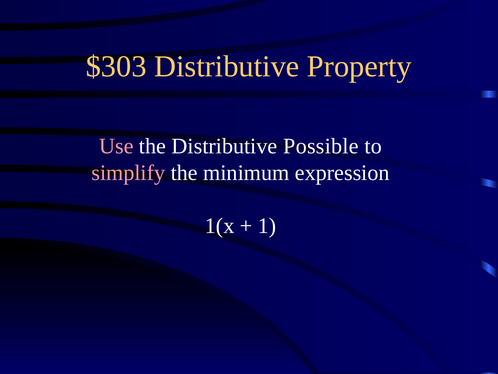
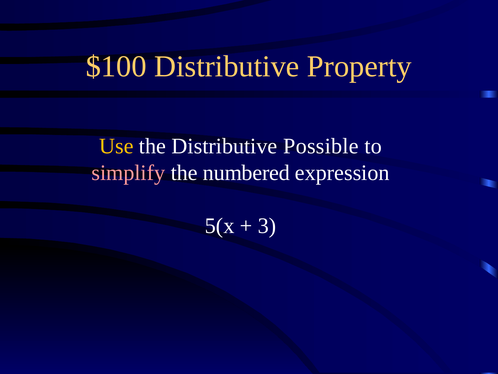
$303: $303 -> $100
Use colour: pink -> yellow
minimum: minimum -> numbered
1(x: 1(x -> 5(x
1: 1 -> 3
